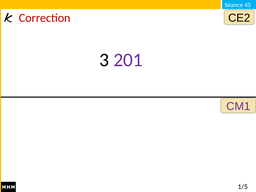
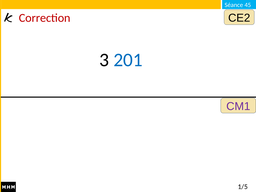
201 colour: purple -> blue
